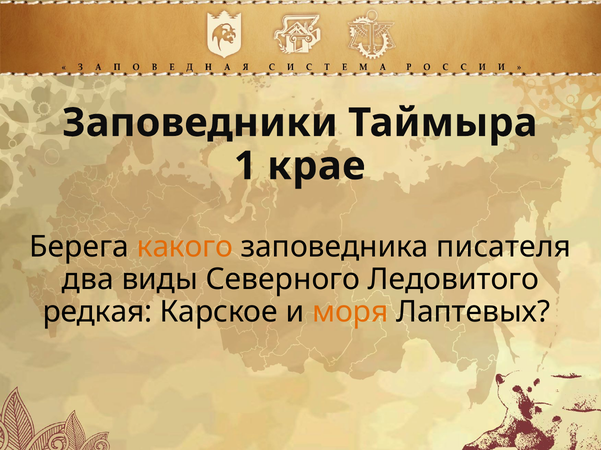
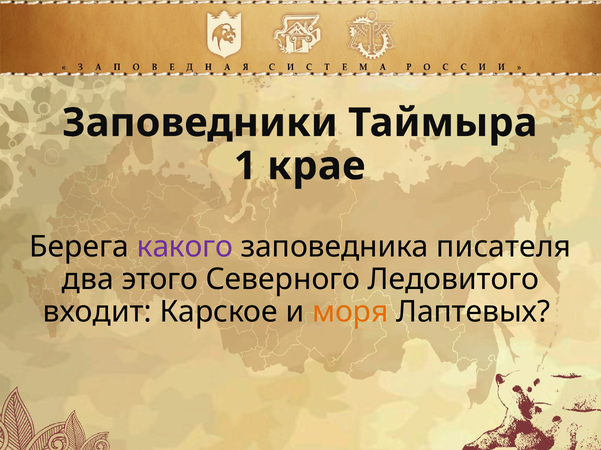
какого colour: orange -> purple
виды: виды -> этого
редкая: редкая -> входит
